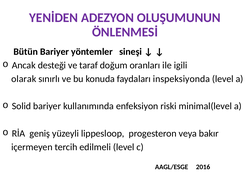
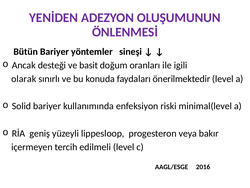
taraf: taraf -> basit
inspeksiyonda: inspeksiyonda -> önerilmektedir
